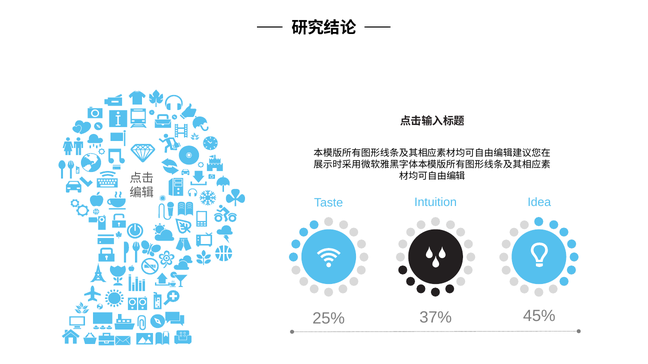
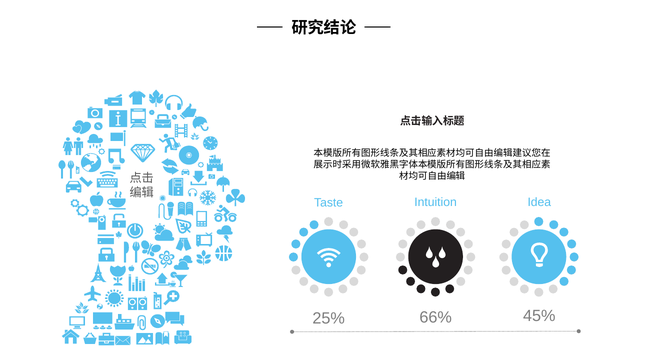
37%: 37% -> 66%
